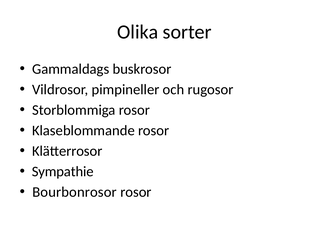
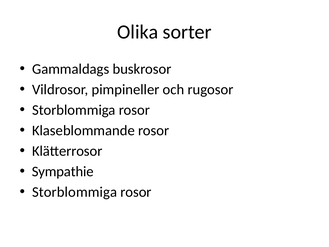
Bourbonrosor at (75, 192): Bourbonrosor -> Storblommiga
